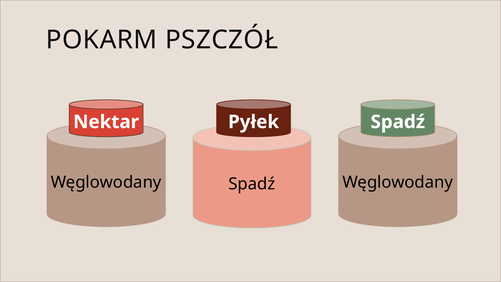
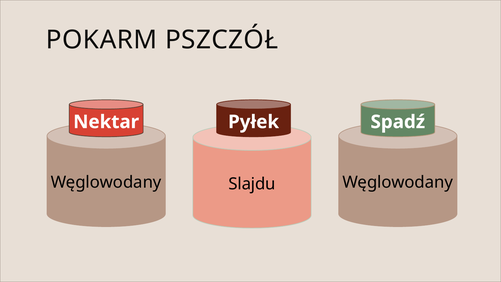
Spadź at (252, 184): Spadź -> Slajdu
